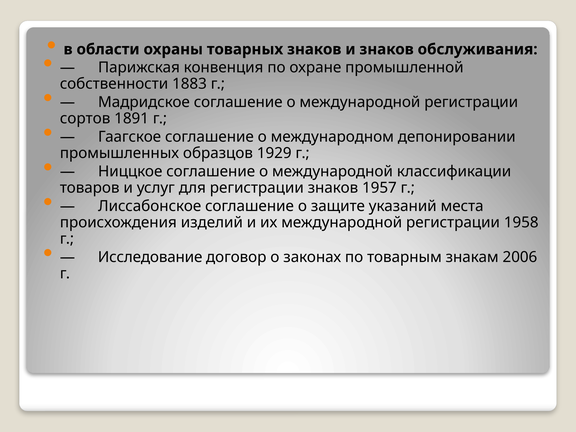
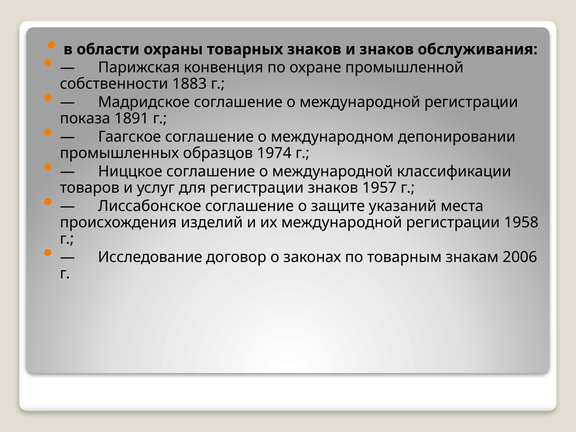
сортов: сортов -> показа
1929: 1929 -> 1974
